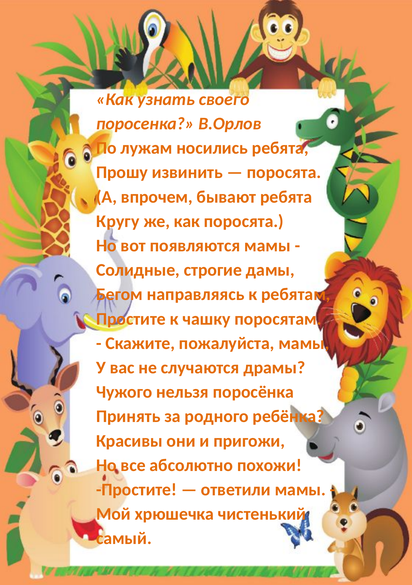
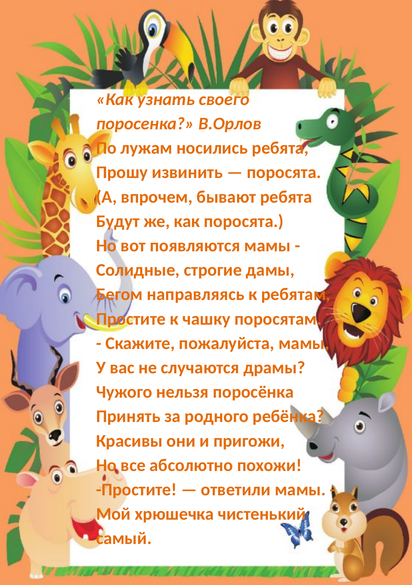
Кругу: Кругу -> Будут
